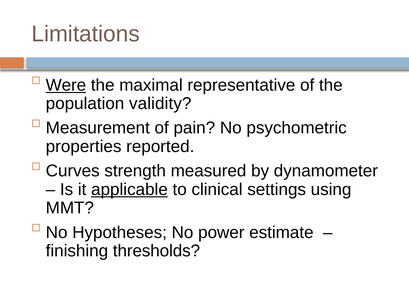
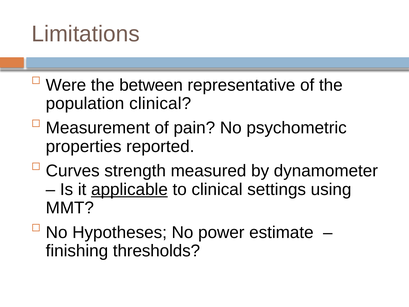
Were underline: present -> none
maximal: maximal -> between
population validity: validity -> clinical
